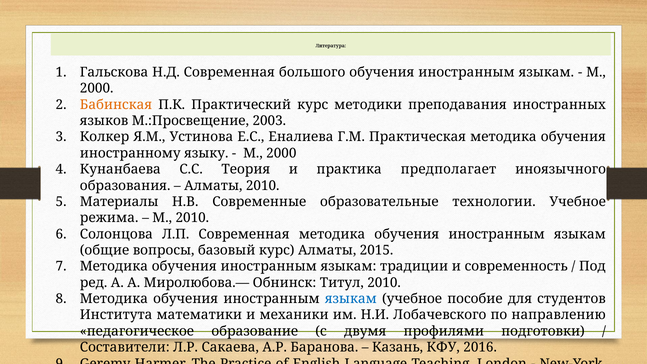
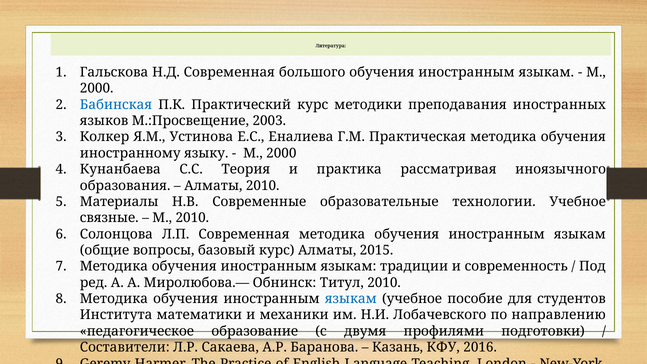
Бабинская colour: orange -> blue
предпoлагает: предпoлагает -> рассматривая
режима: режима -> связные
